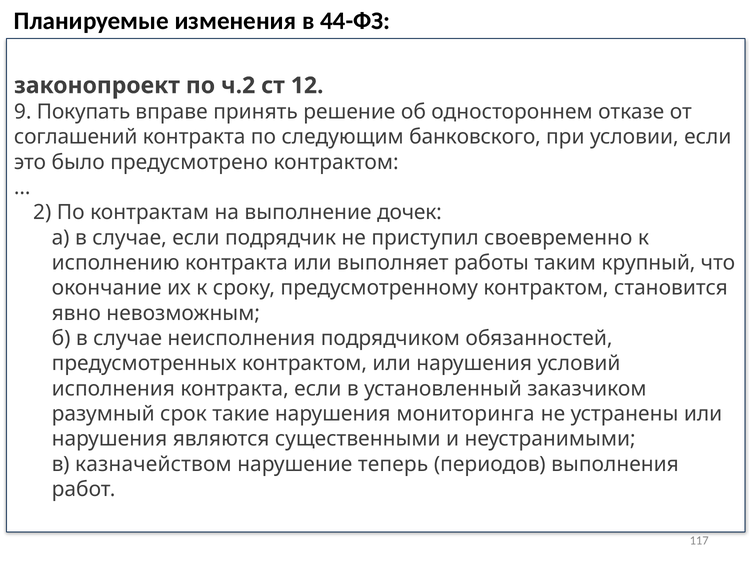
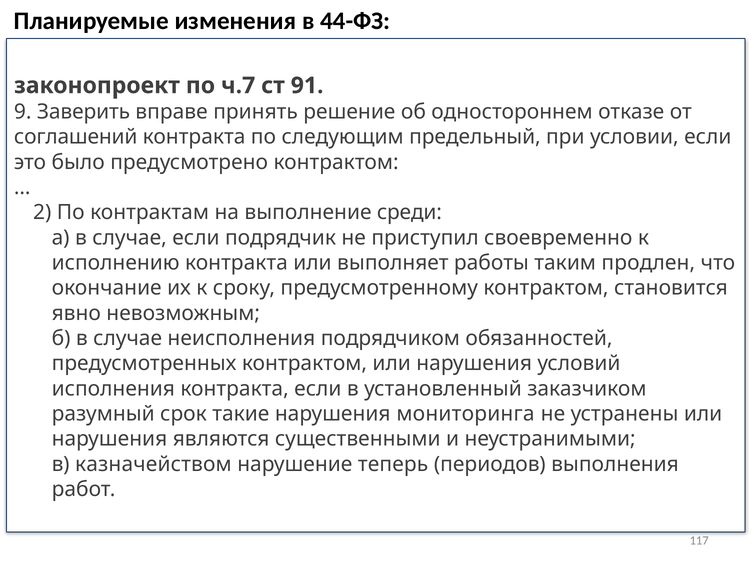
ч.2: ч.2 -> ч.7
12: 12 -> 91
Покупать: Покупать -> Заверить
банковского: банковского -> предельный
дочек: дочек -> среди
крупный: крупный -> продлен
